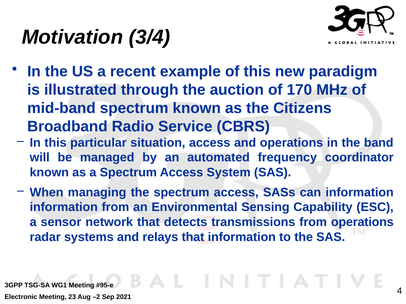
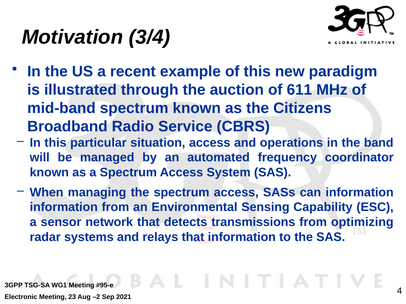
170: 170 -> 611
from operations: operations -> optimizing
